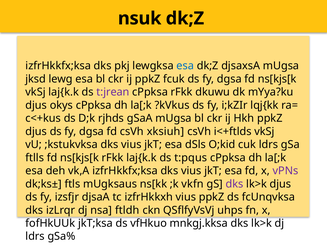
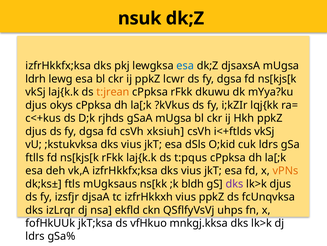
jksd: jksd -> ldrh
fcuk: fcuk -> lcwr
t:jrean colour: purple -> orange
vPNs colour: purple -> orange
vkfn: vkfn -> bldh
ftldh: ftldh -> ekfld
